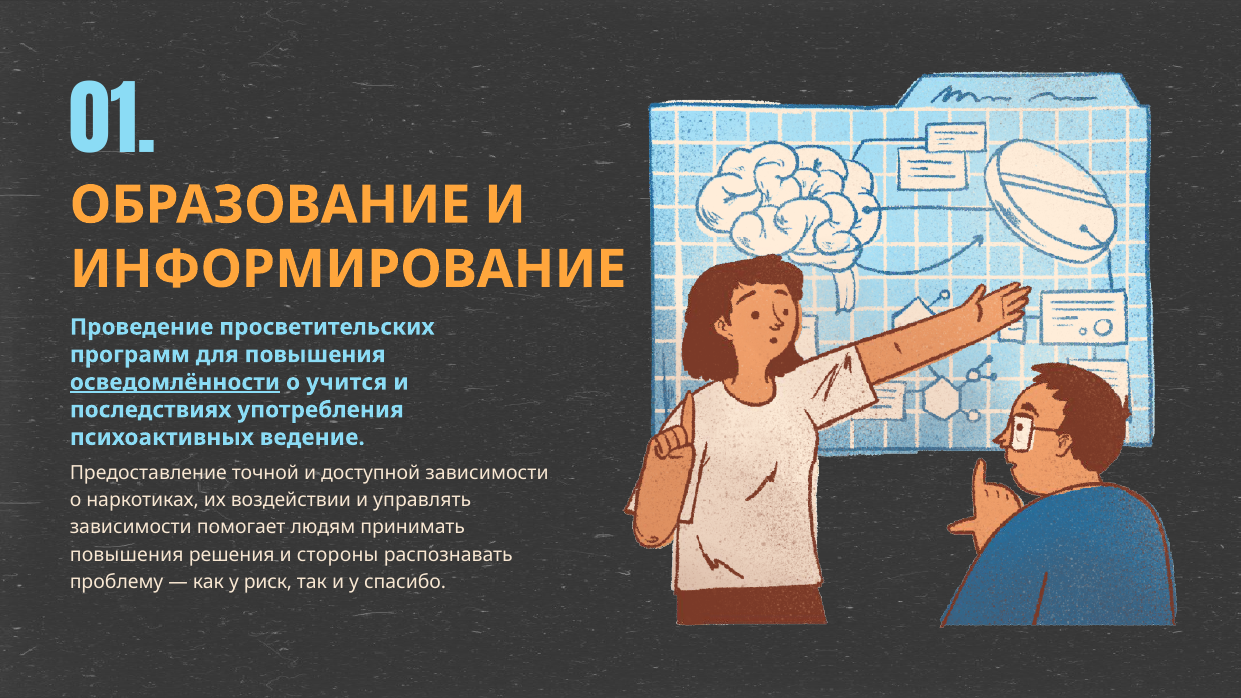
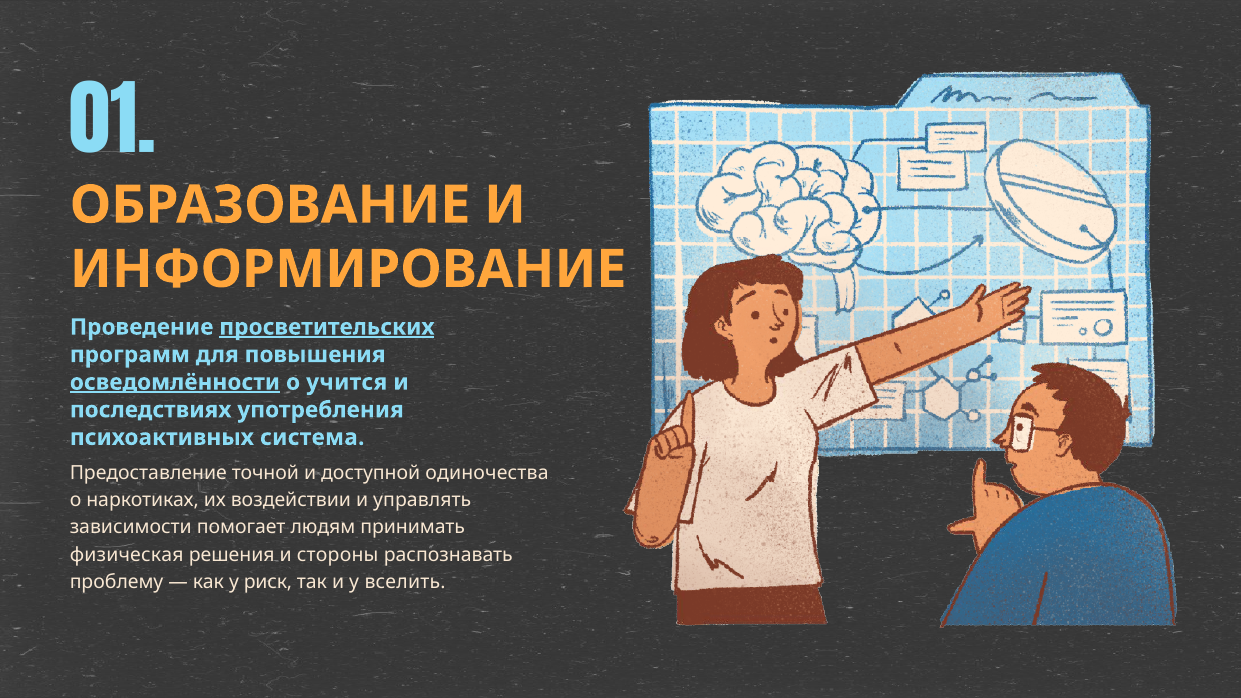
просветительских underline: none -> present
ведение: ведение -> система
доступной зависимости: зависимости -> одиночества
повышения at (127, 555): повышения -> физическая
спасибо: спасибо -> вселить
